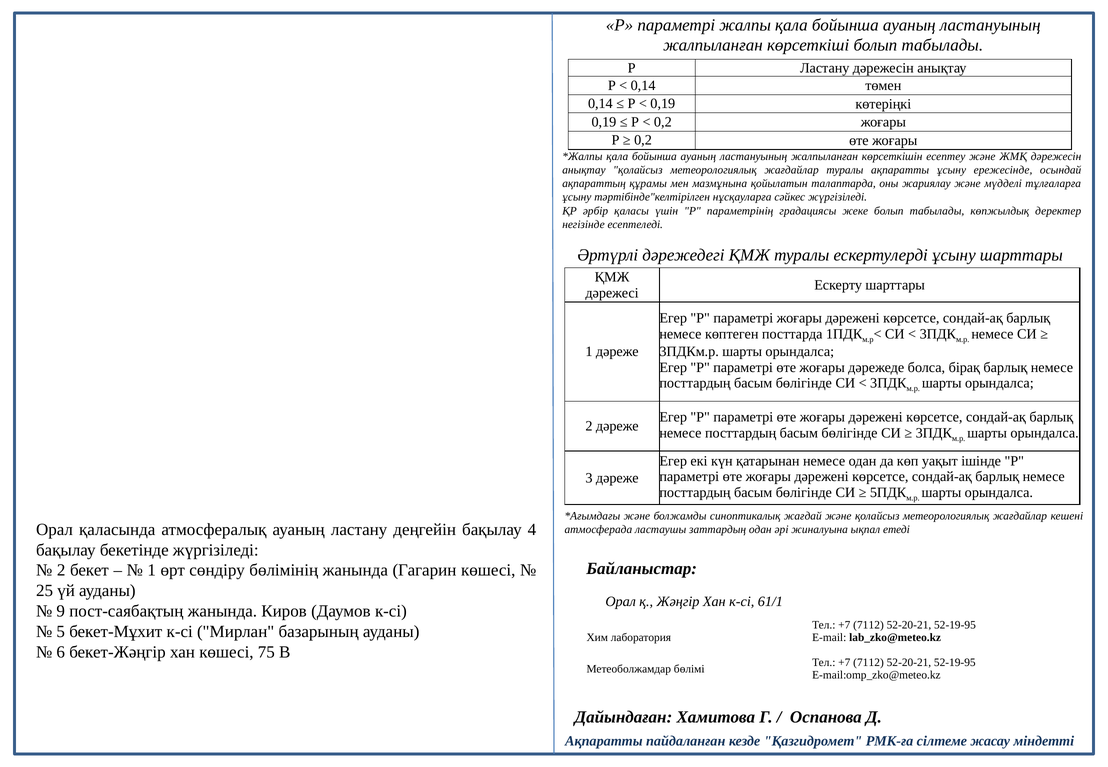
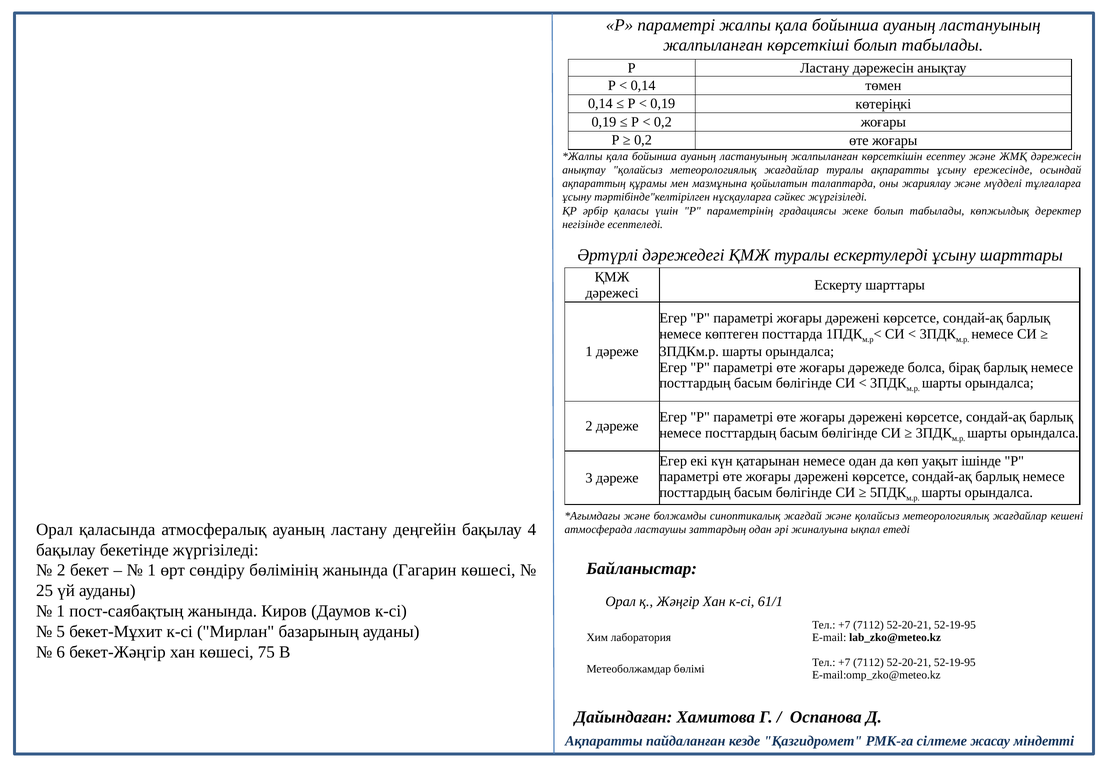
9 at (61, 611): 9 -> 1
